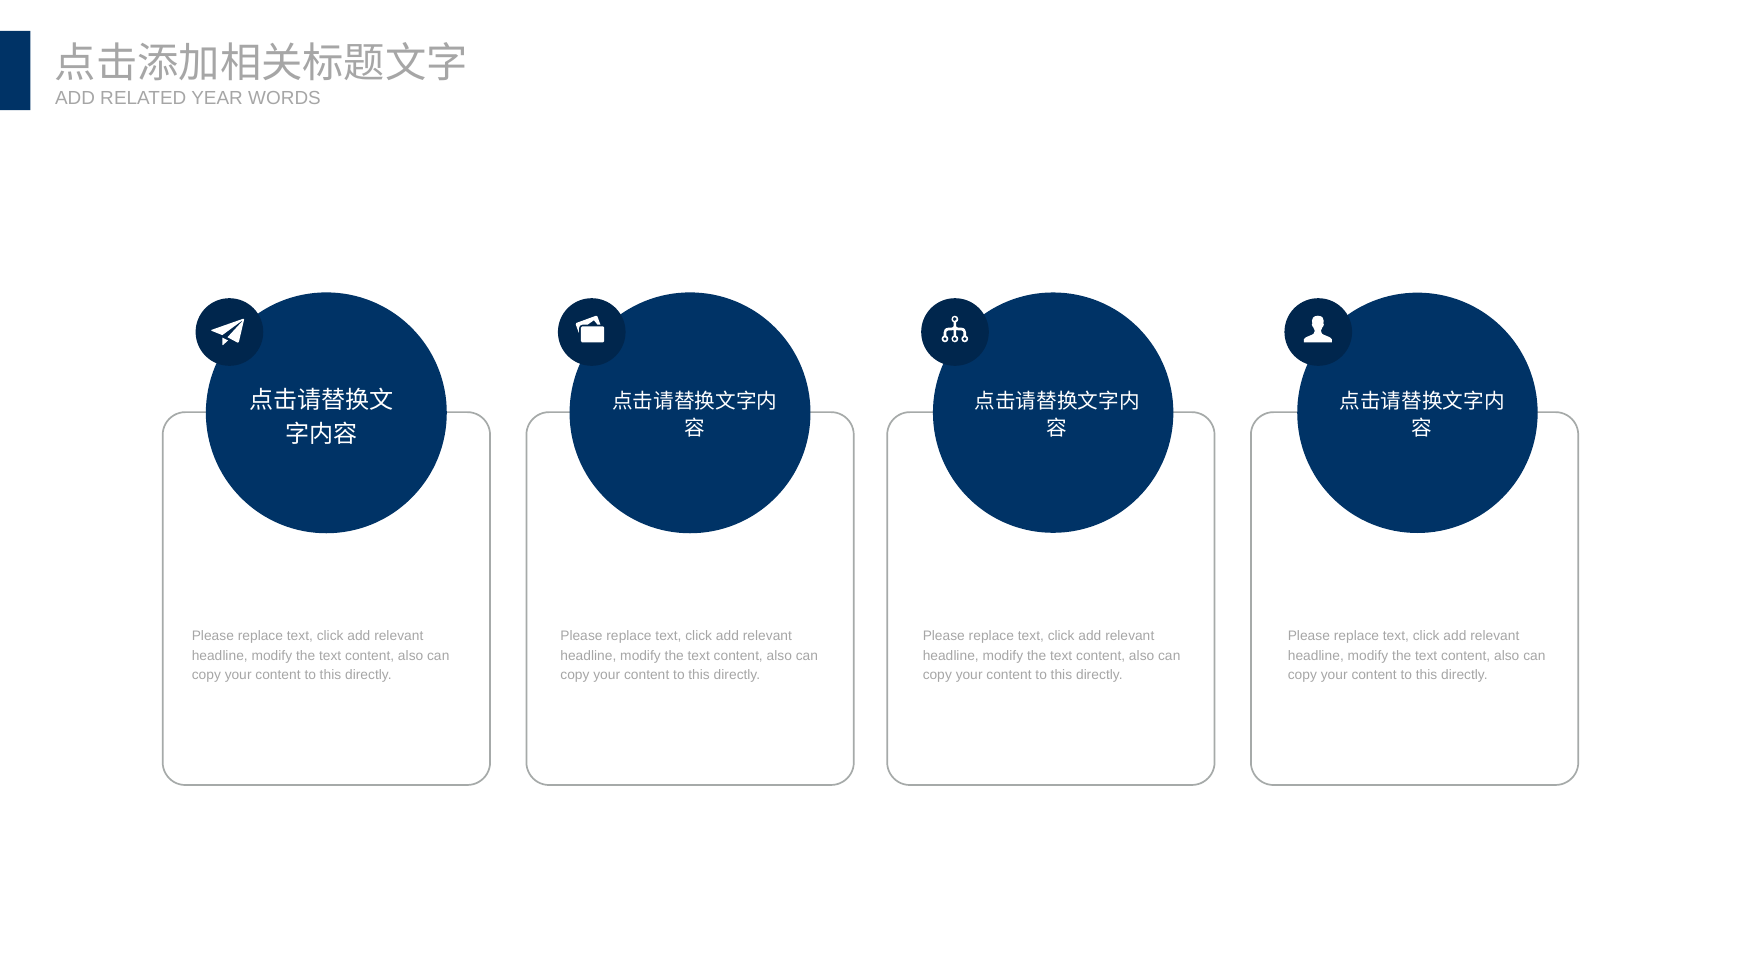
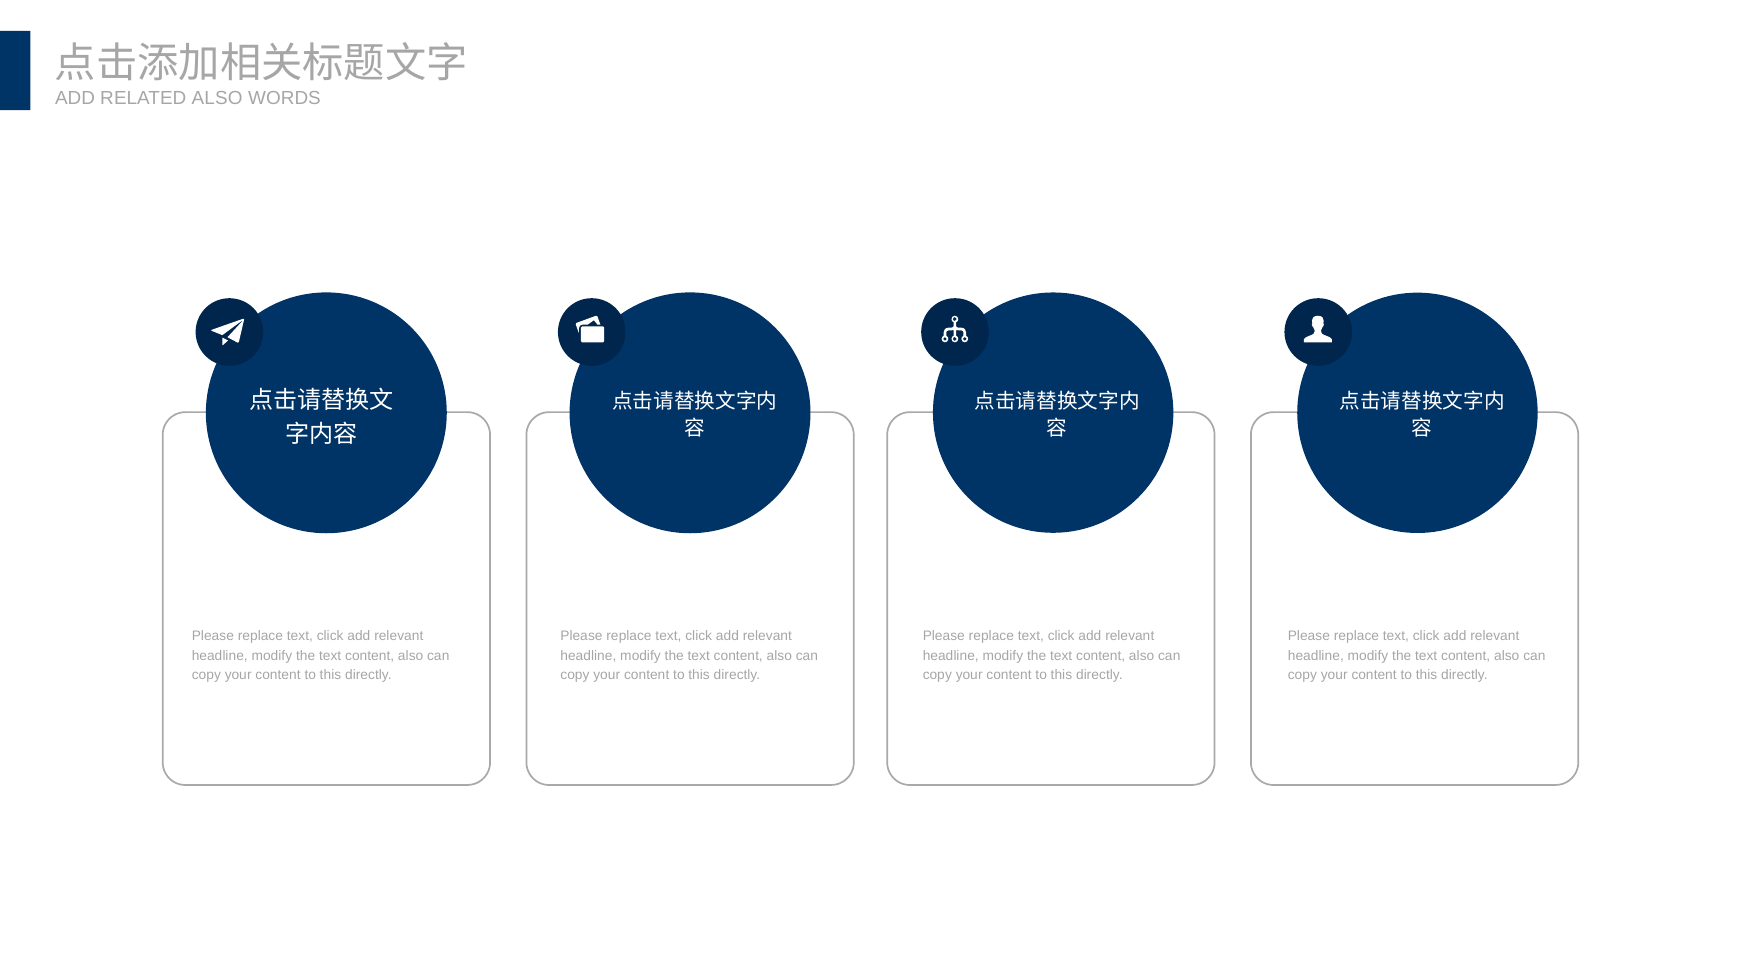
RELATED YEAR: YEAR -> ALSO
